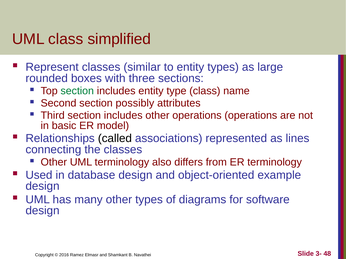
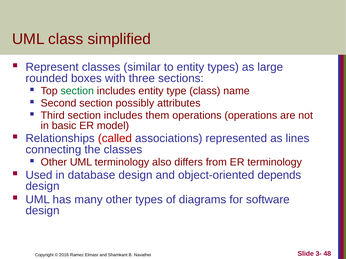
includes other: other -> them
called colour: black -> red
example: example -> depends
